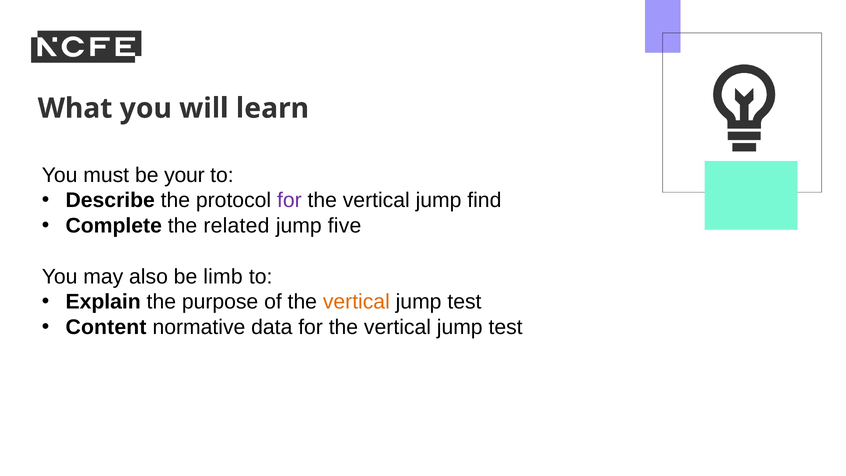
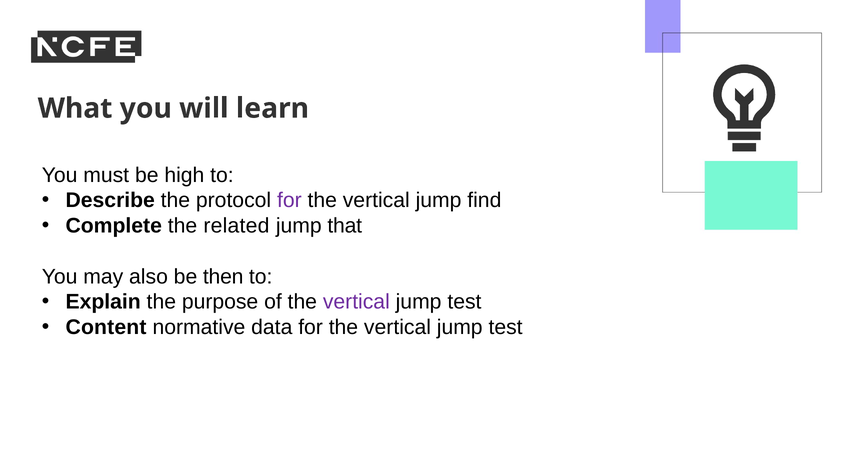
your: your -> high
five: five -> that
limb: limb -> then
vertical at (356, 302) colour: orange -> purple
